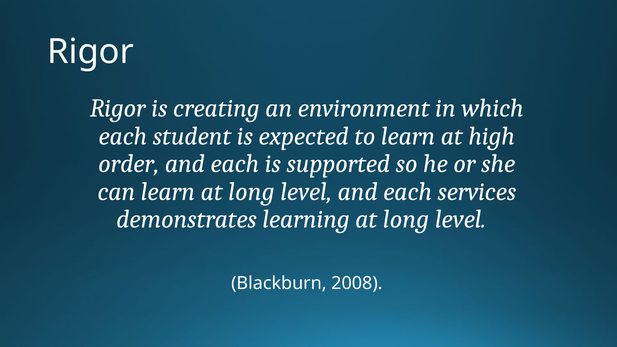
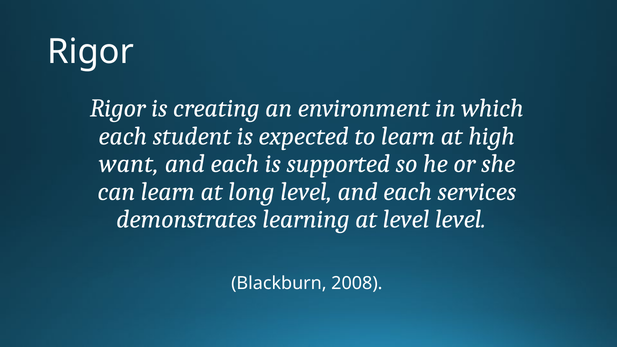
order: order -> want
learning at long: long -> level
